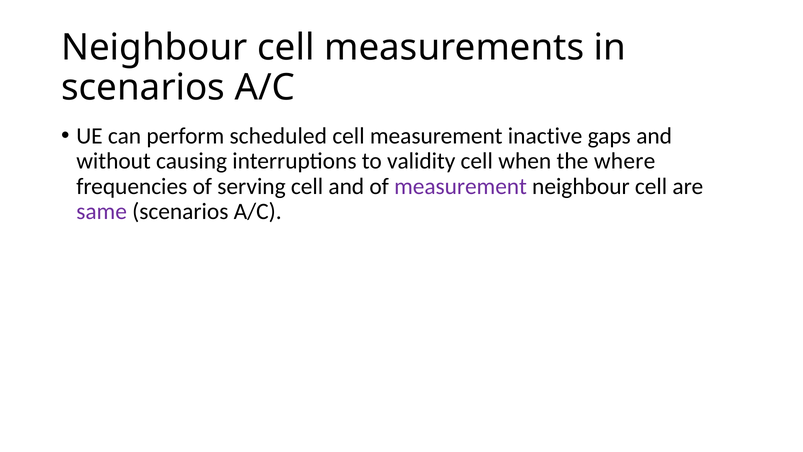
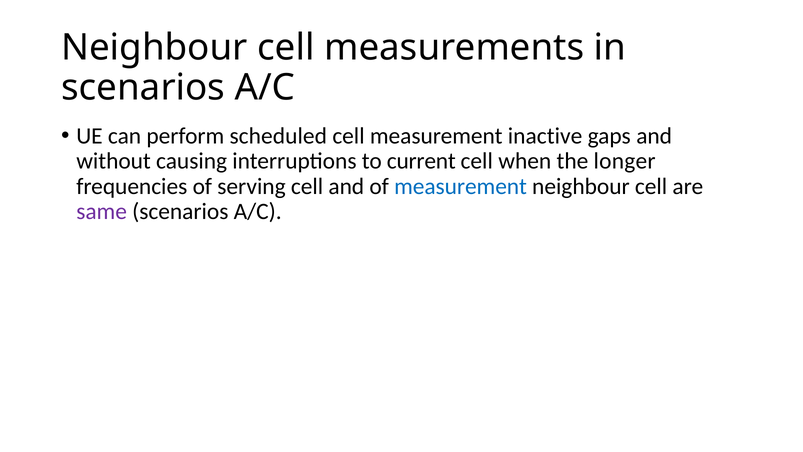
validity: validity -> current
where: where -> longer
measurement at (461, 186) colour: purple -> blue
